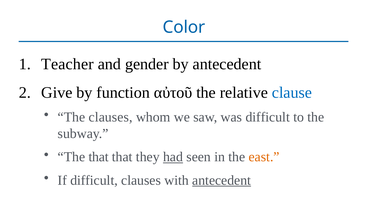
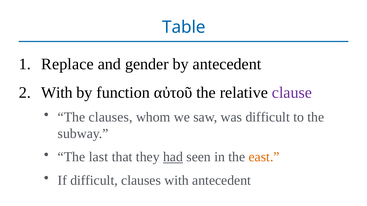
Color: Color -> Table
Teacher: Teacher -> Replace
Give at (57, 93): Give -> With
clause colour: blue -> purple
The that: that -> last
antecedent at (222, 181) underline: present -> none
